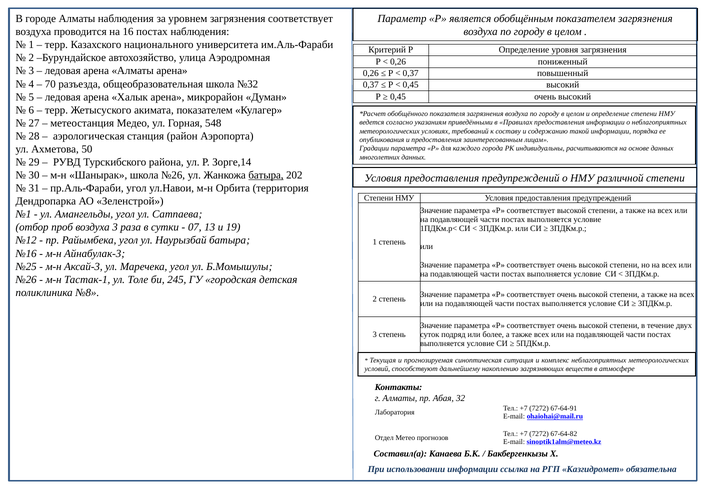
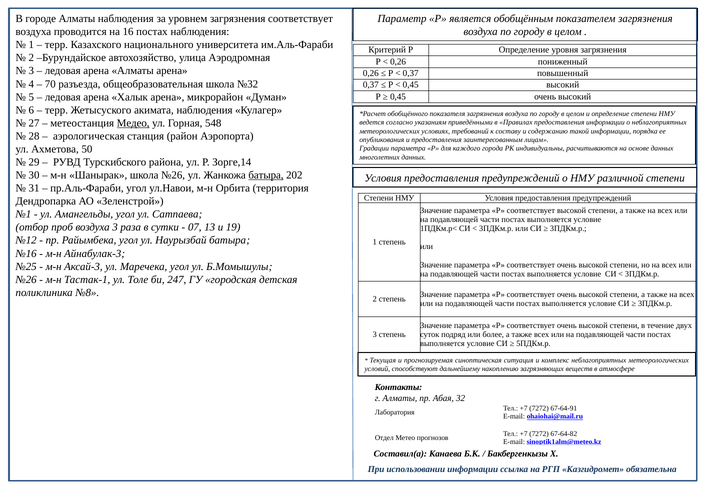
акимата показателем: показателем -> наблюдения
Медео underline: none -> present
245: 245 -> 247
